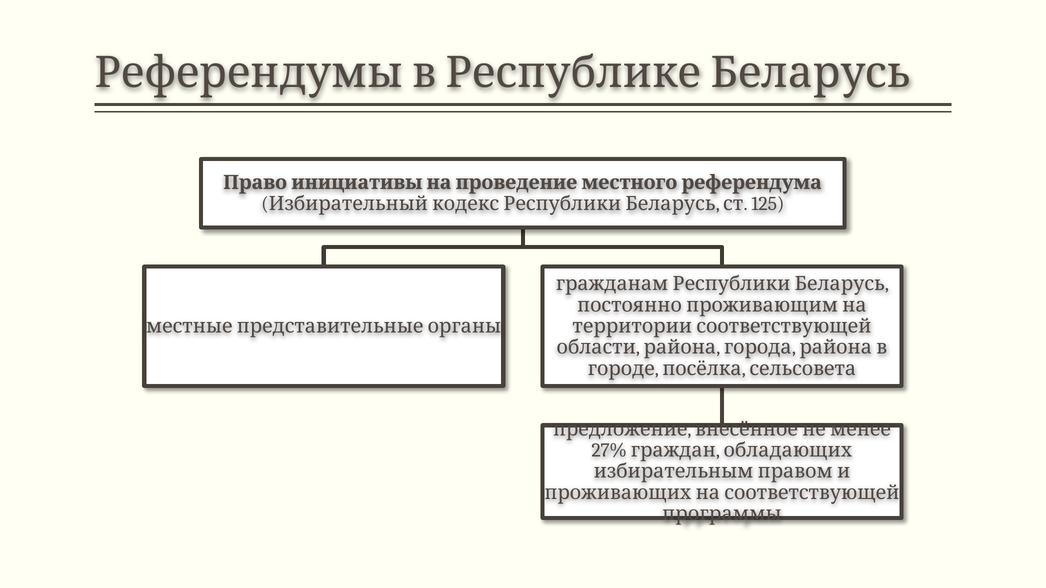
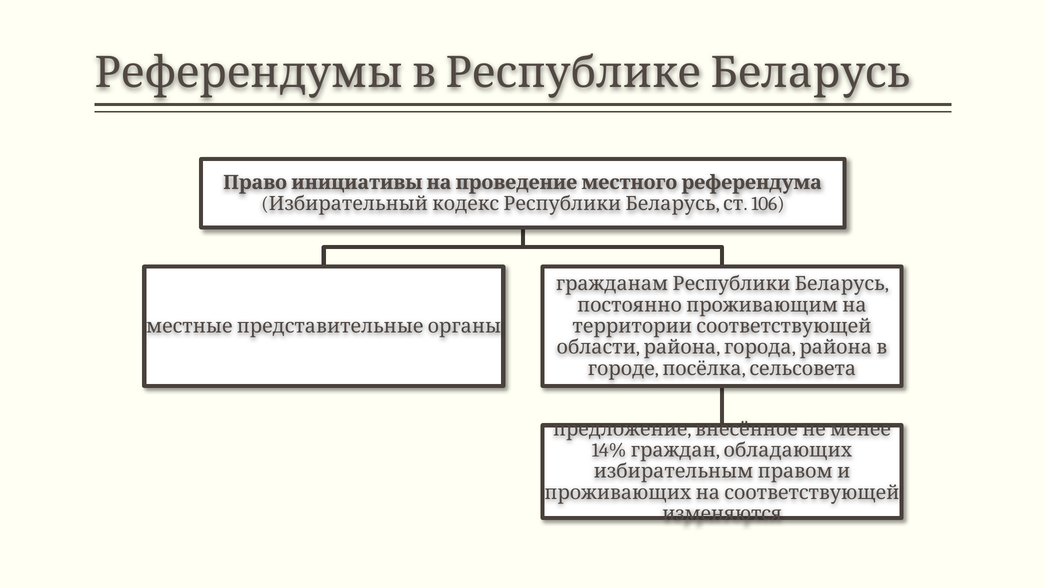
125: 125 -> 106
27%: 27% -> 14%
программы: программы -> изменяются
